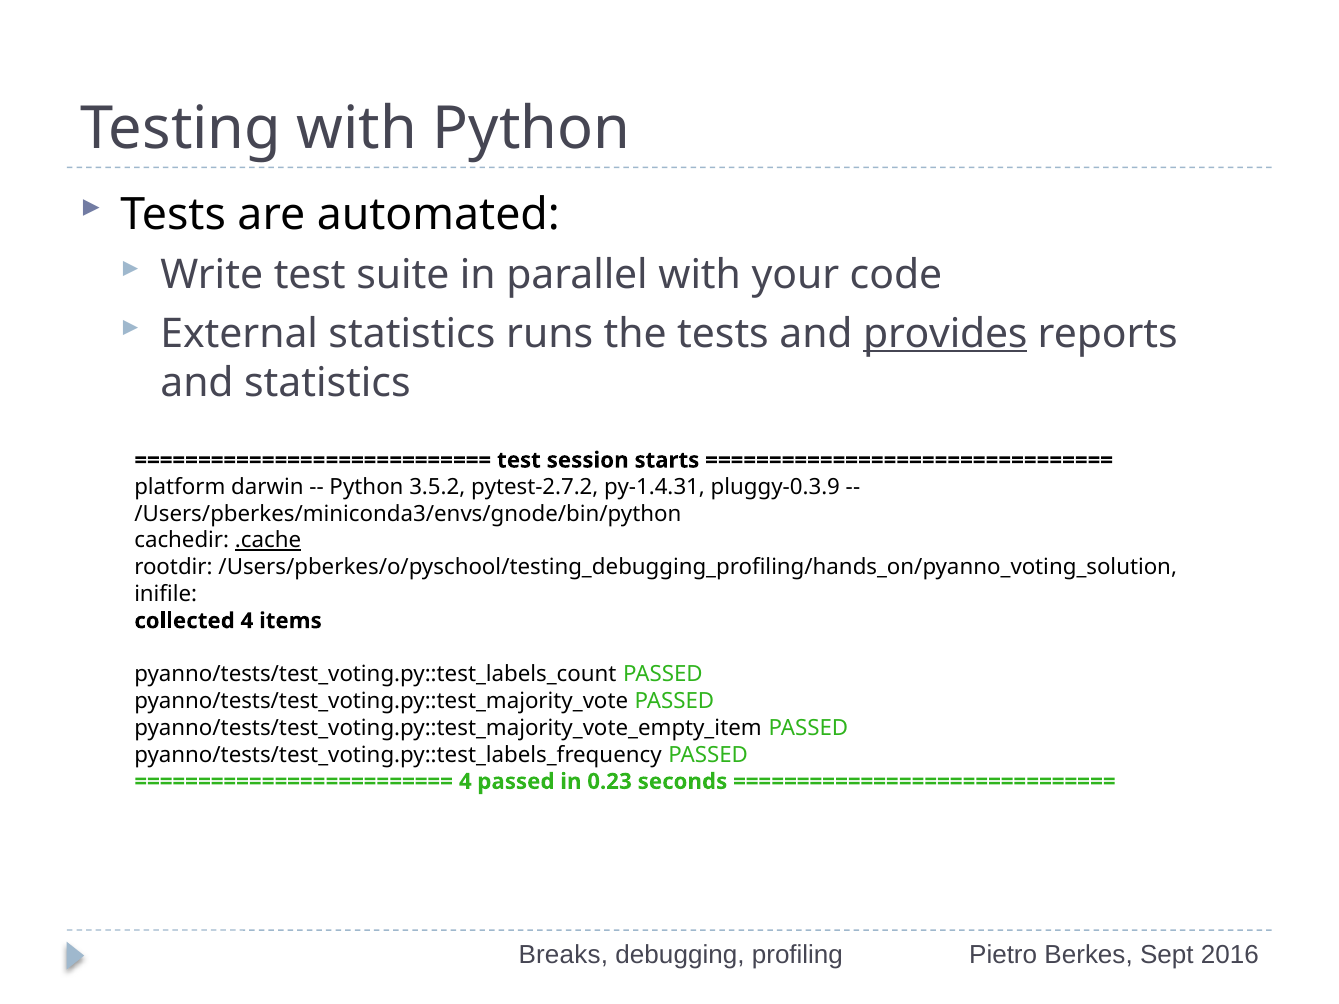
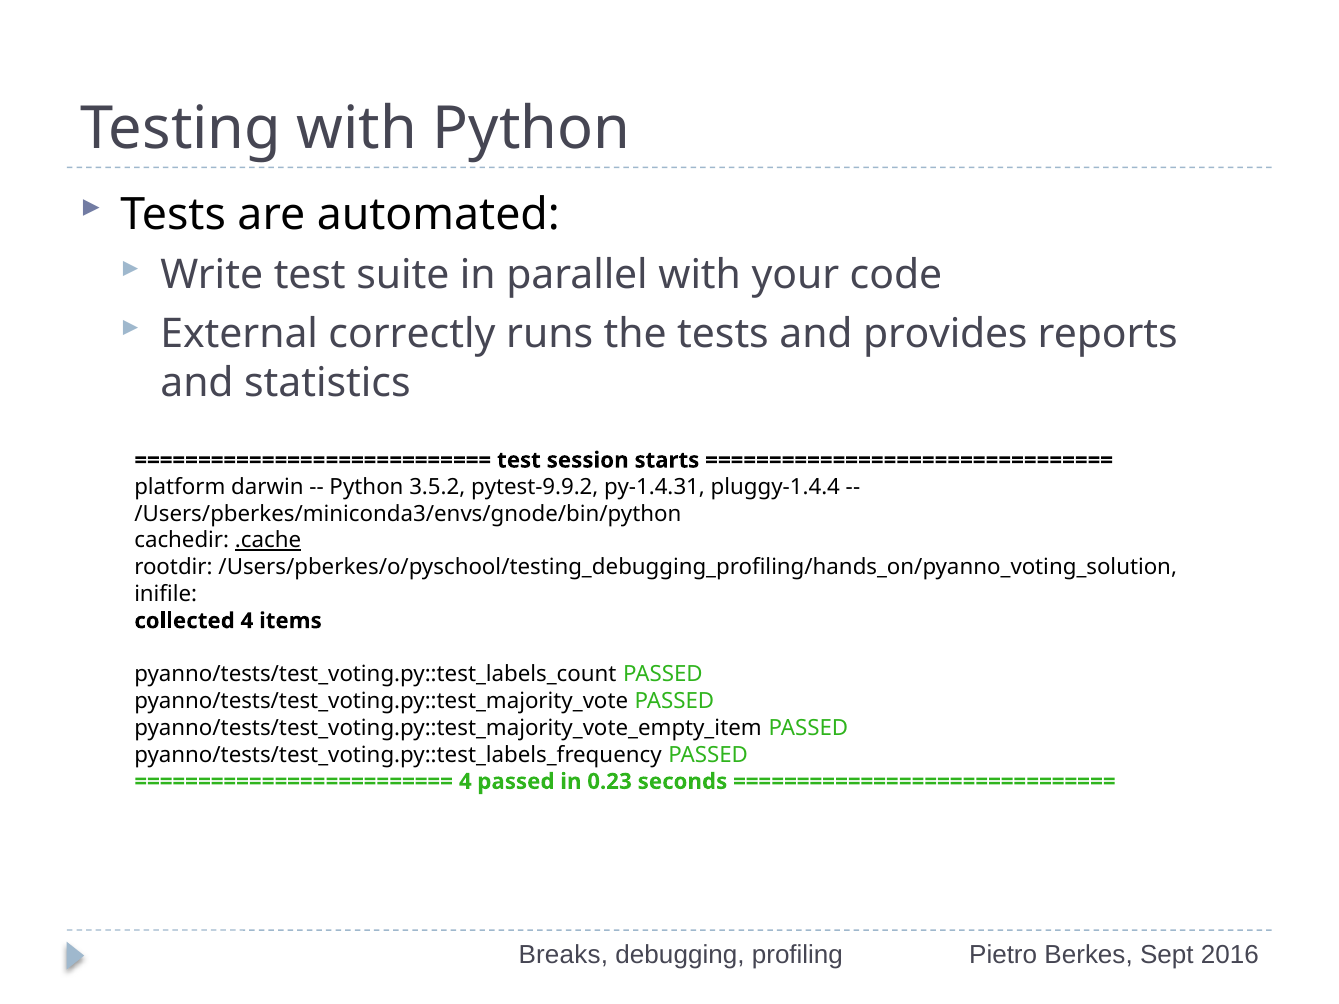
External statistics: statistics -> correctly
provides underline: present -> none
pytest-2.7.2: pytest-2.7.2 -> pytest-9.9.2
pluggy-0.3.9: pluggy-0.3.9 -> pluggy-1.4.4
